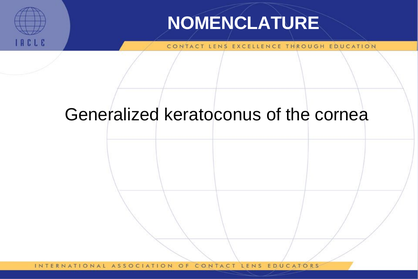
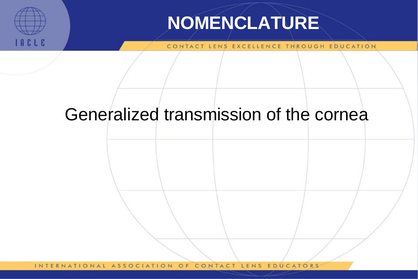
keratoconus: keratoconus -> transmission
